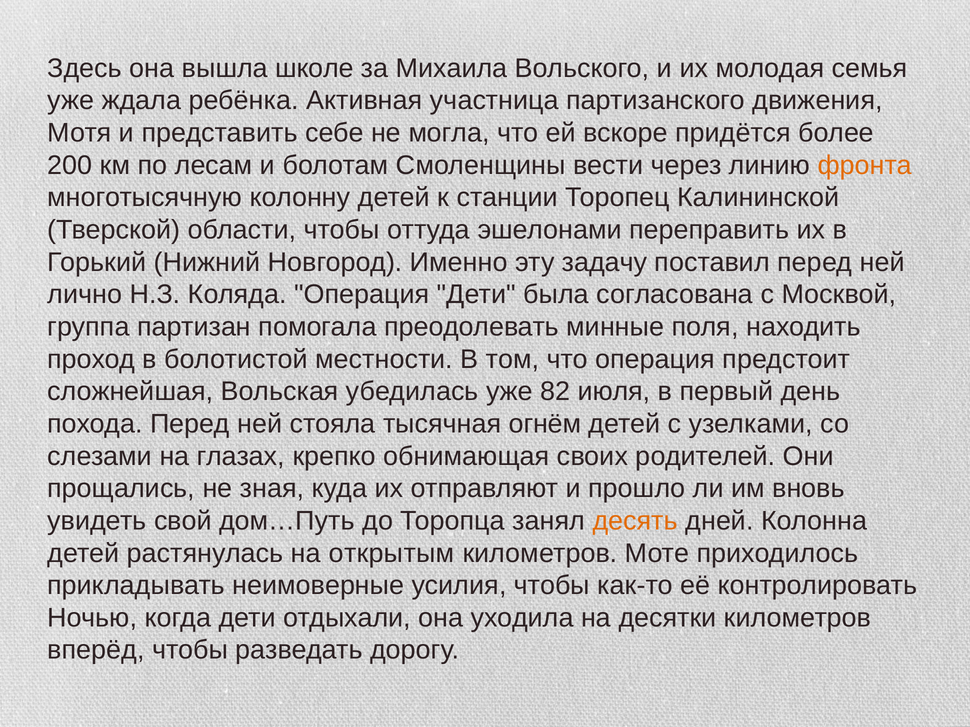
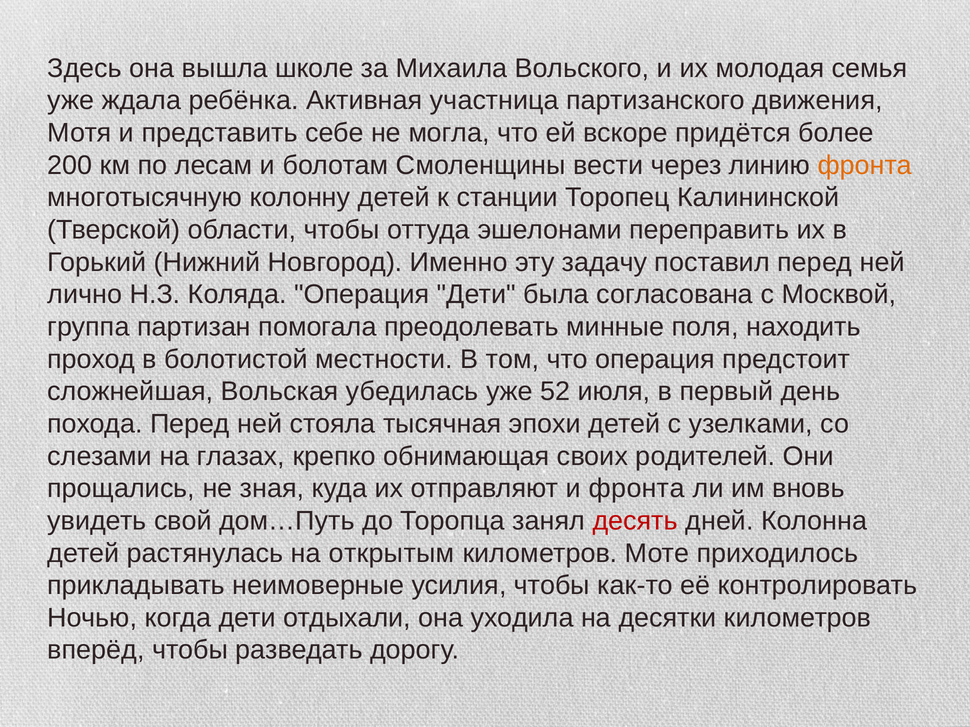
82: 82 -> 52
огнём: огнём -> эпохи
и прошло: прошло -> фронта
десять colour: orange -> red
